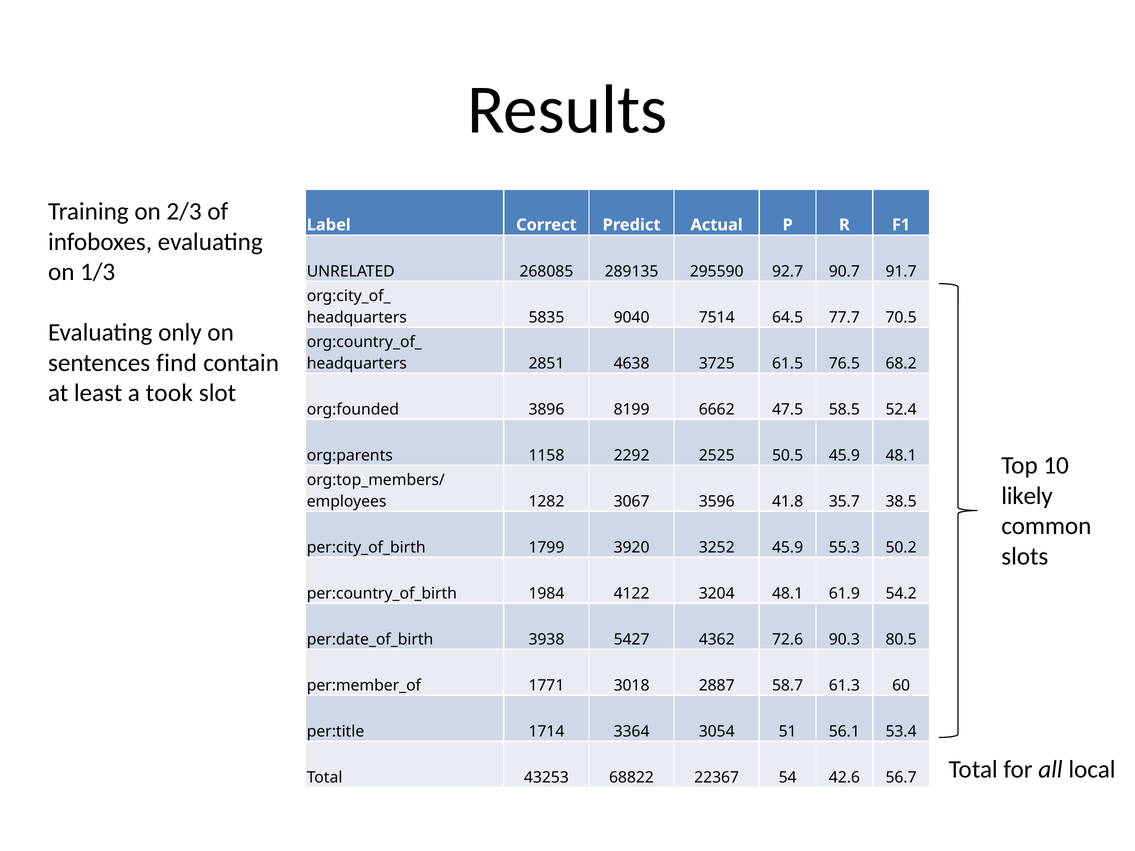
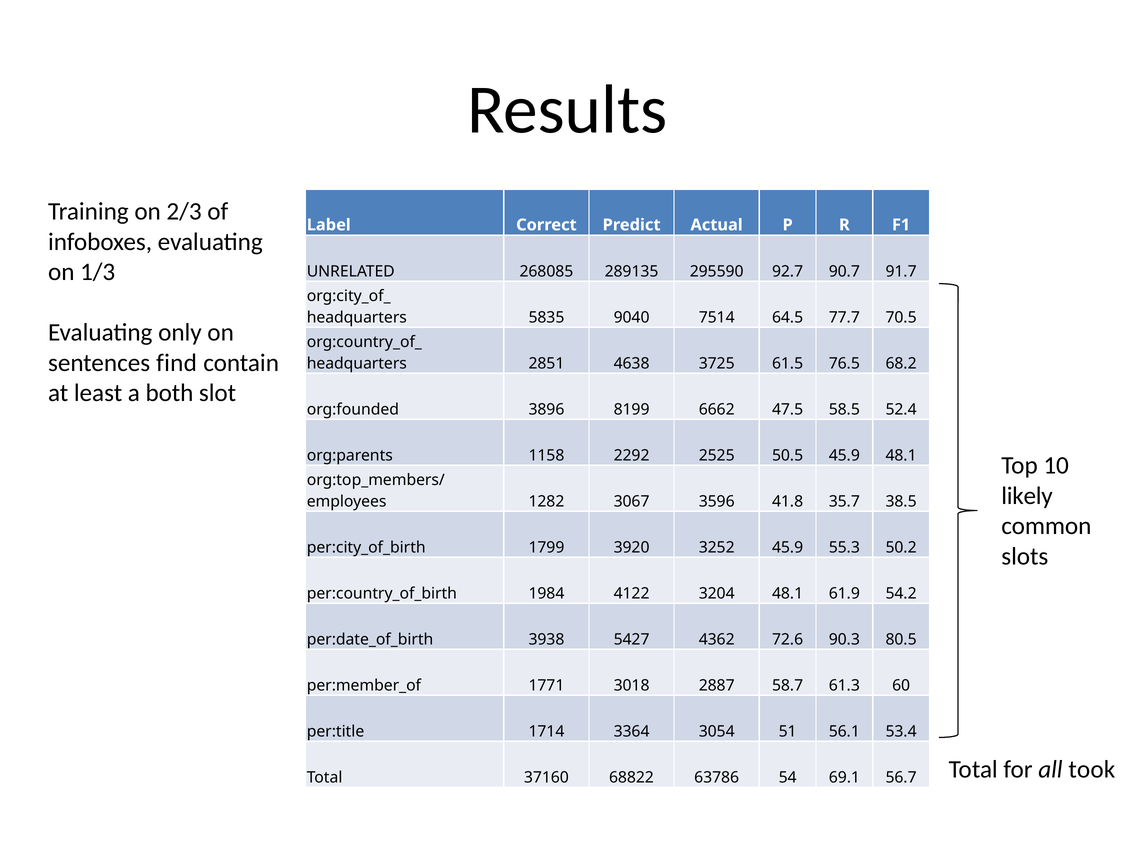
took: took -> both
local: local -> took
43253: 43253 -> 37160
22367: 22367 -> 63786
42.6: 42.6 -> 69.1
